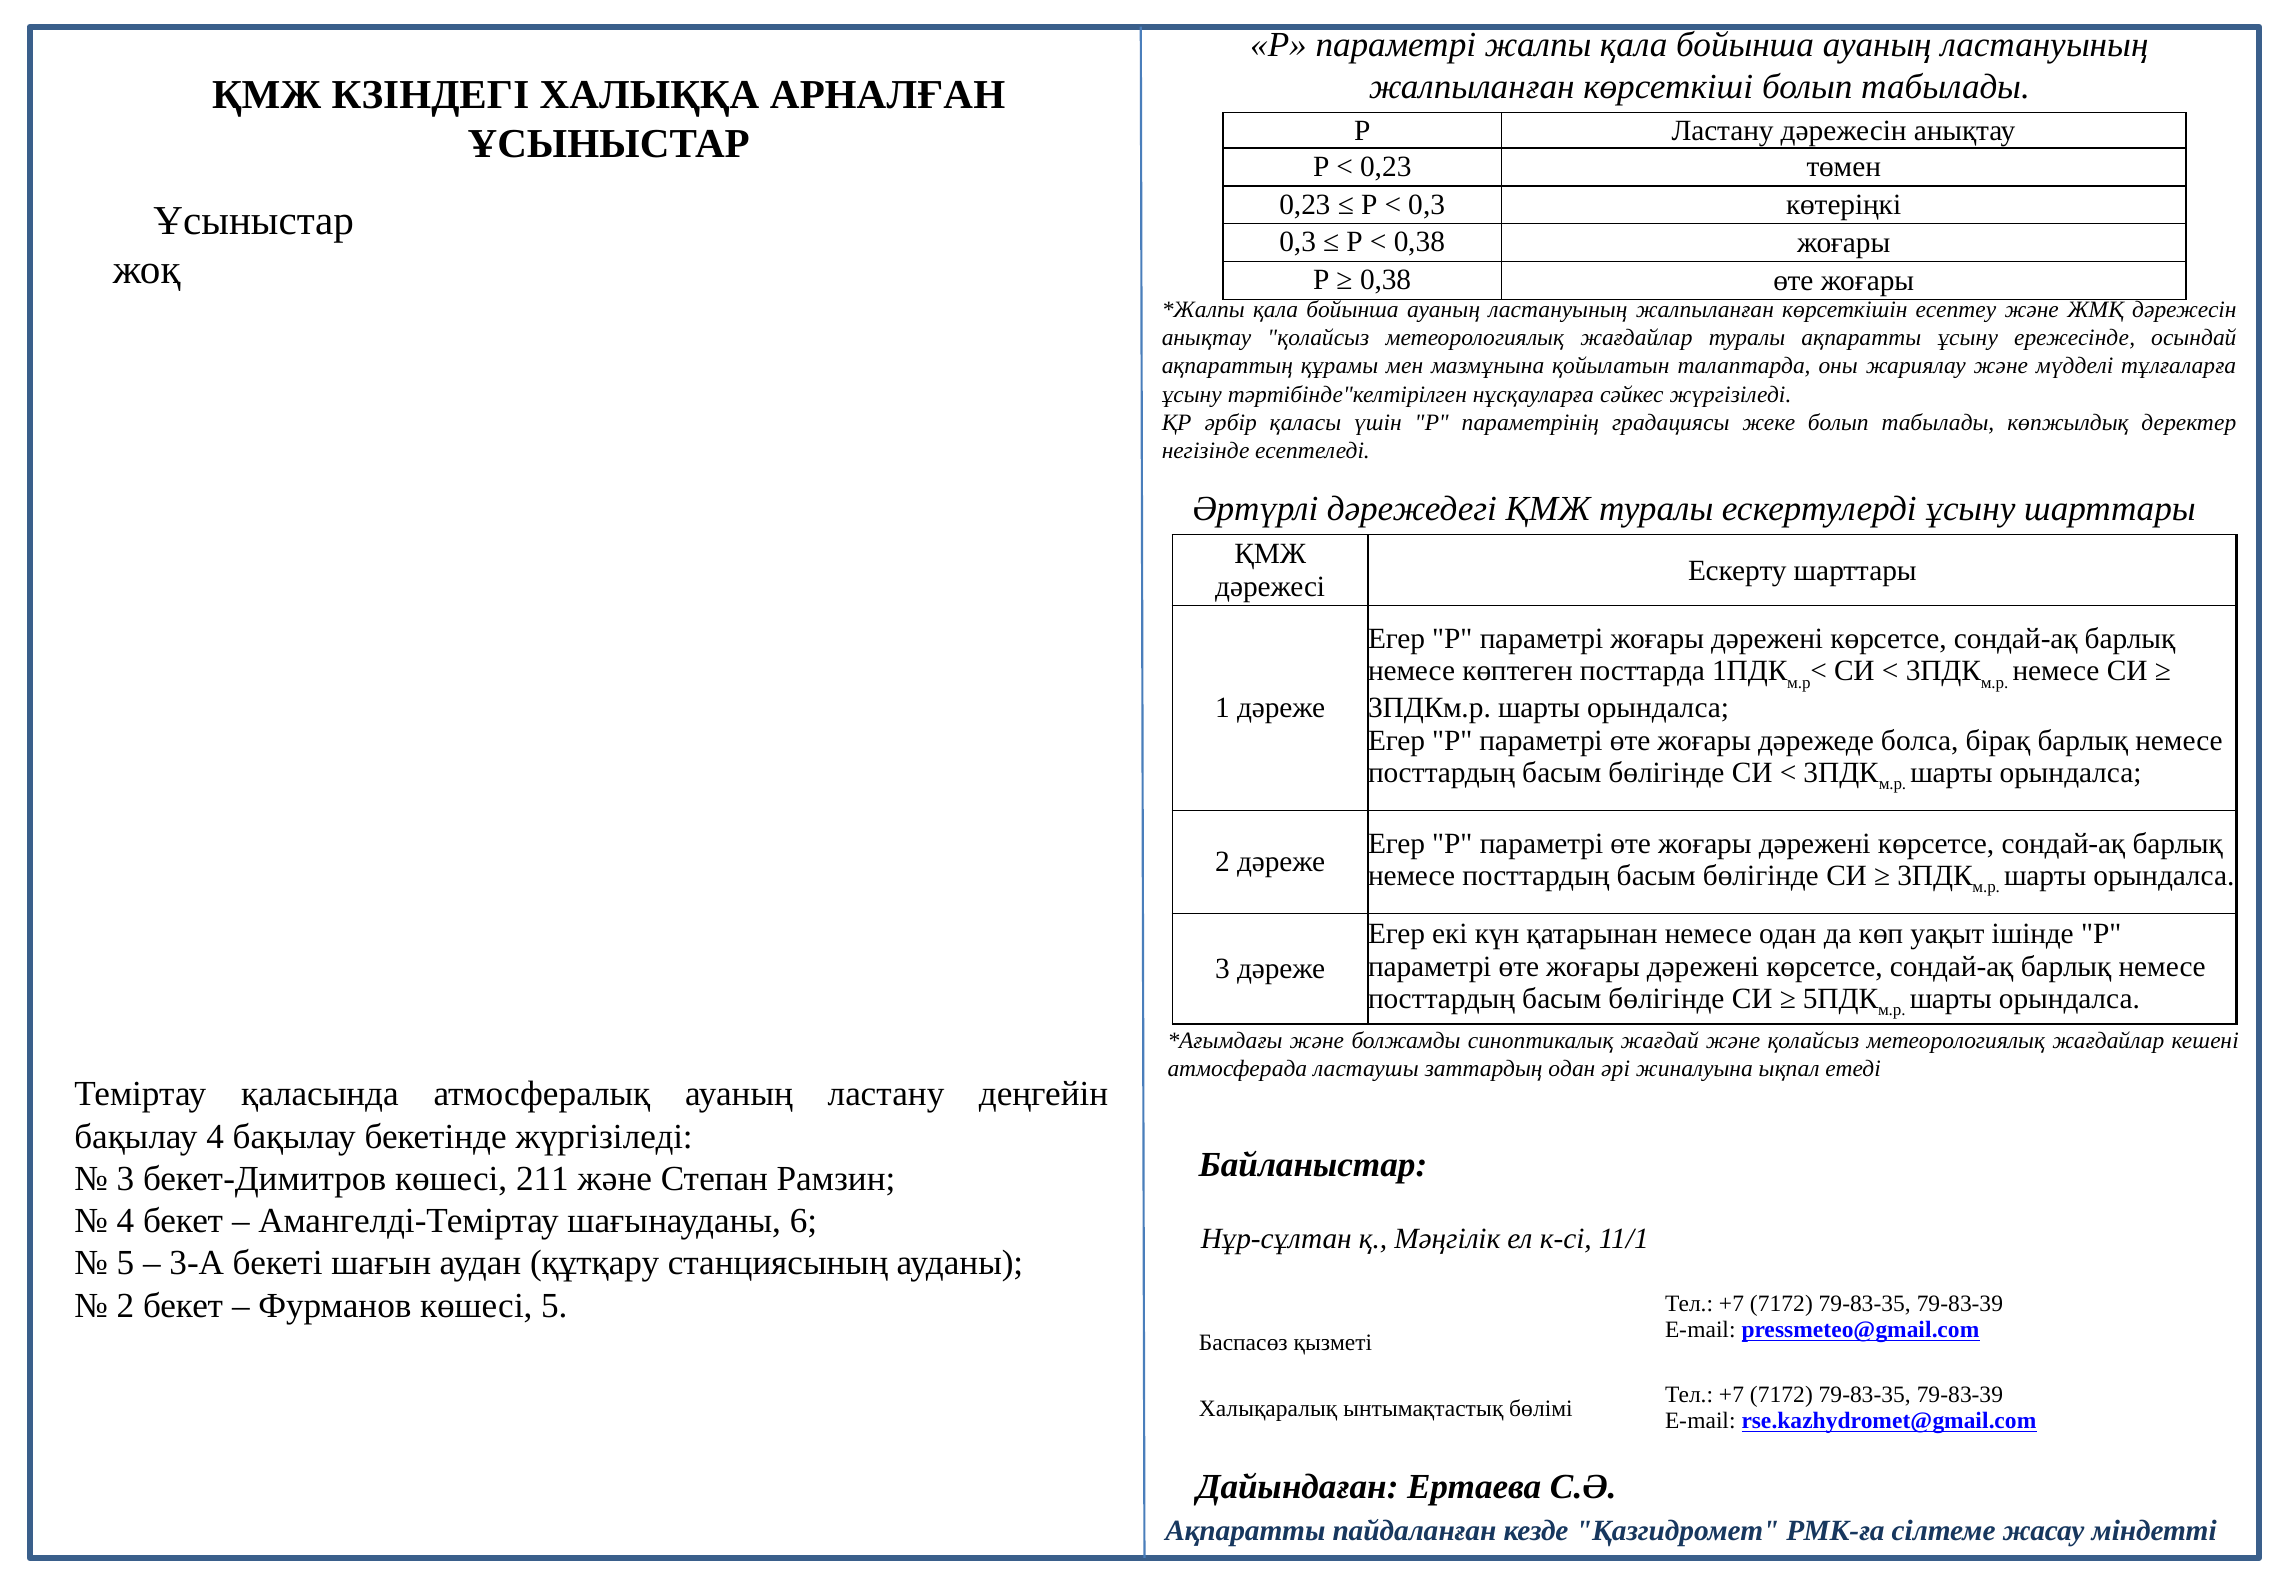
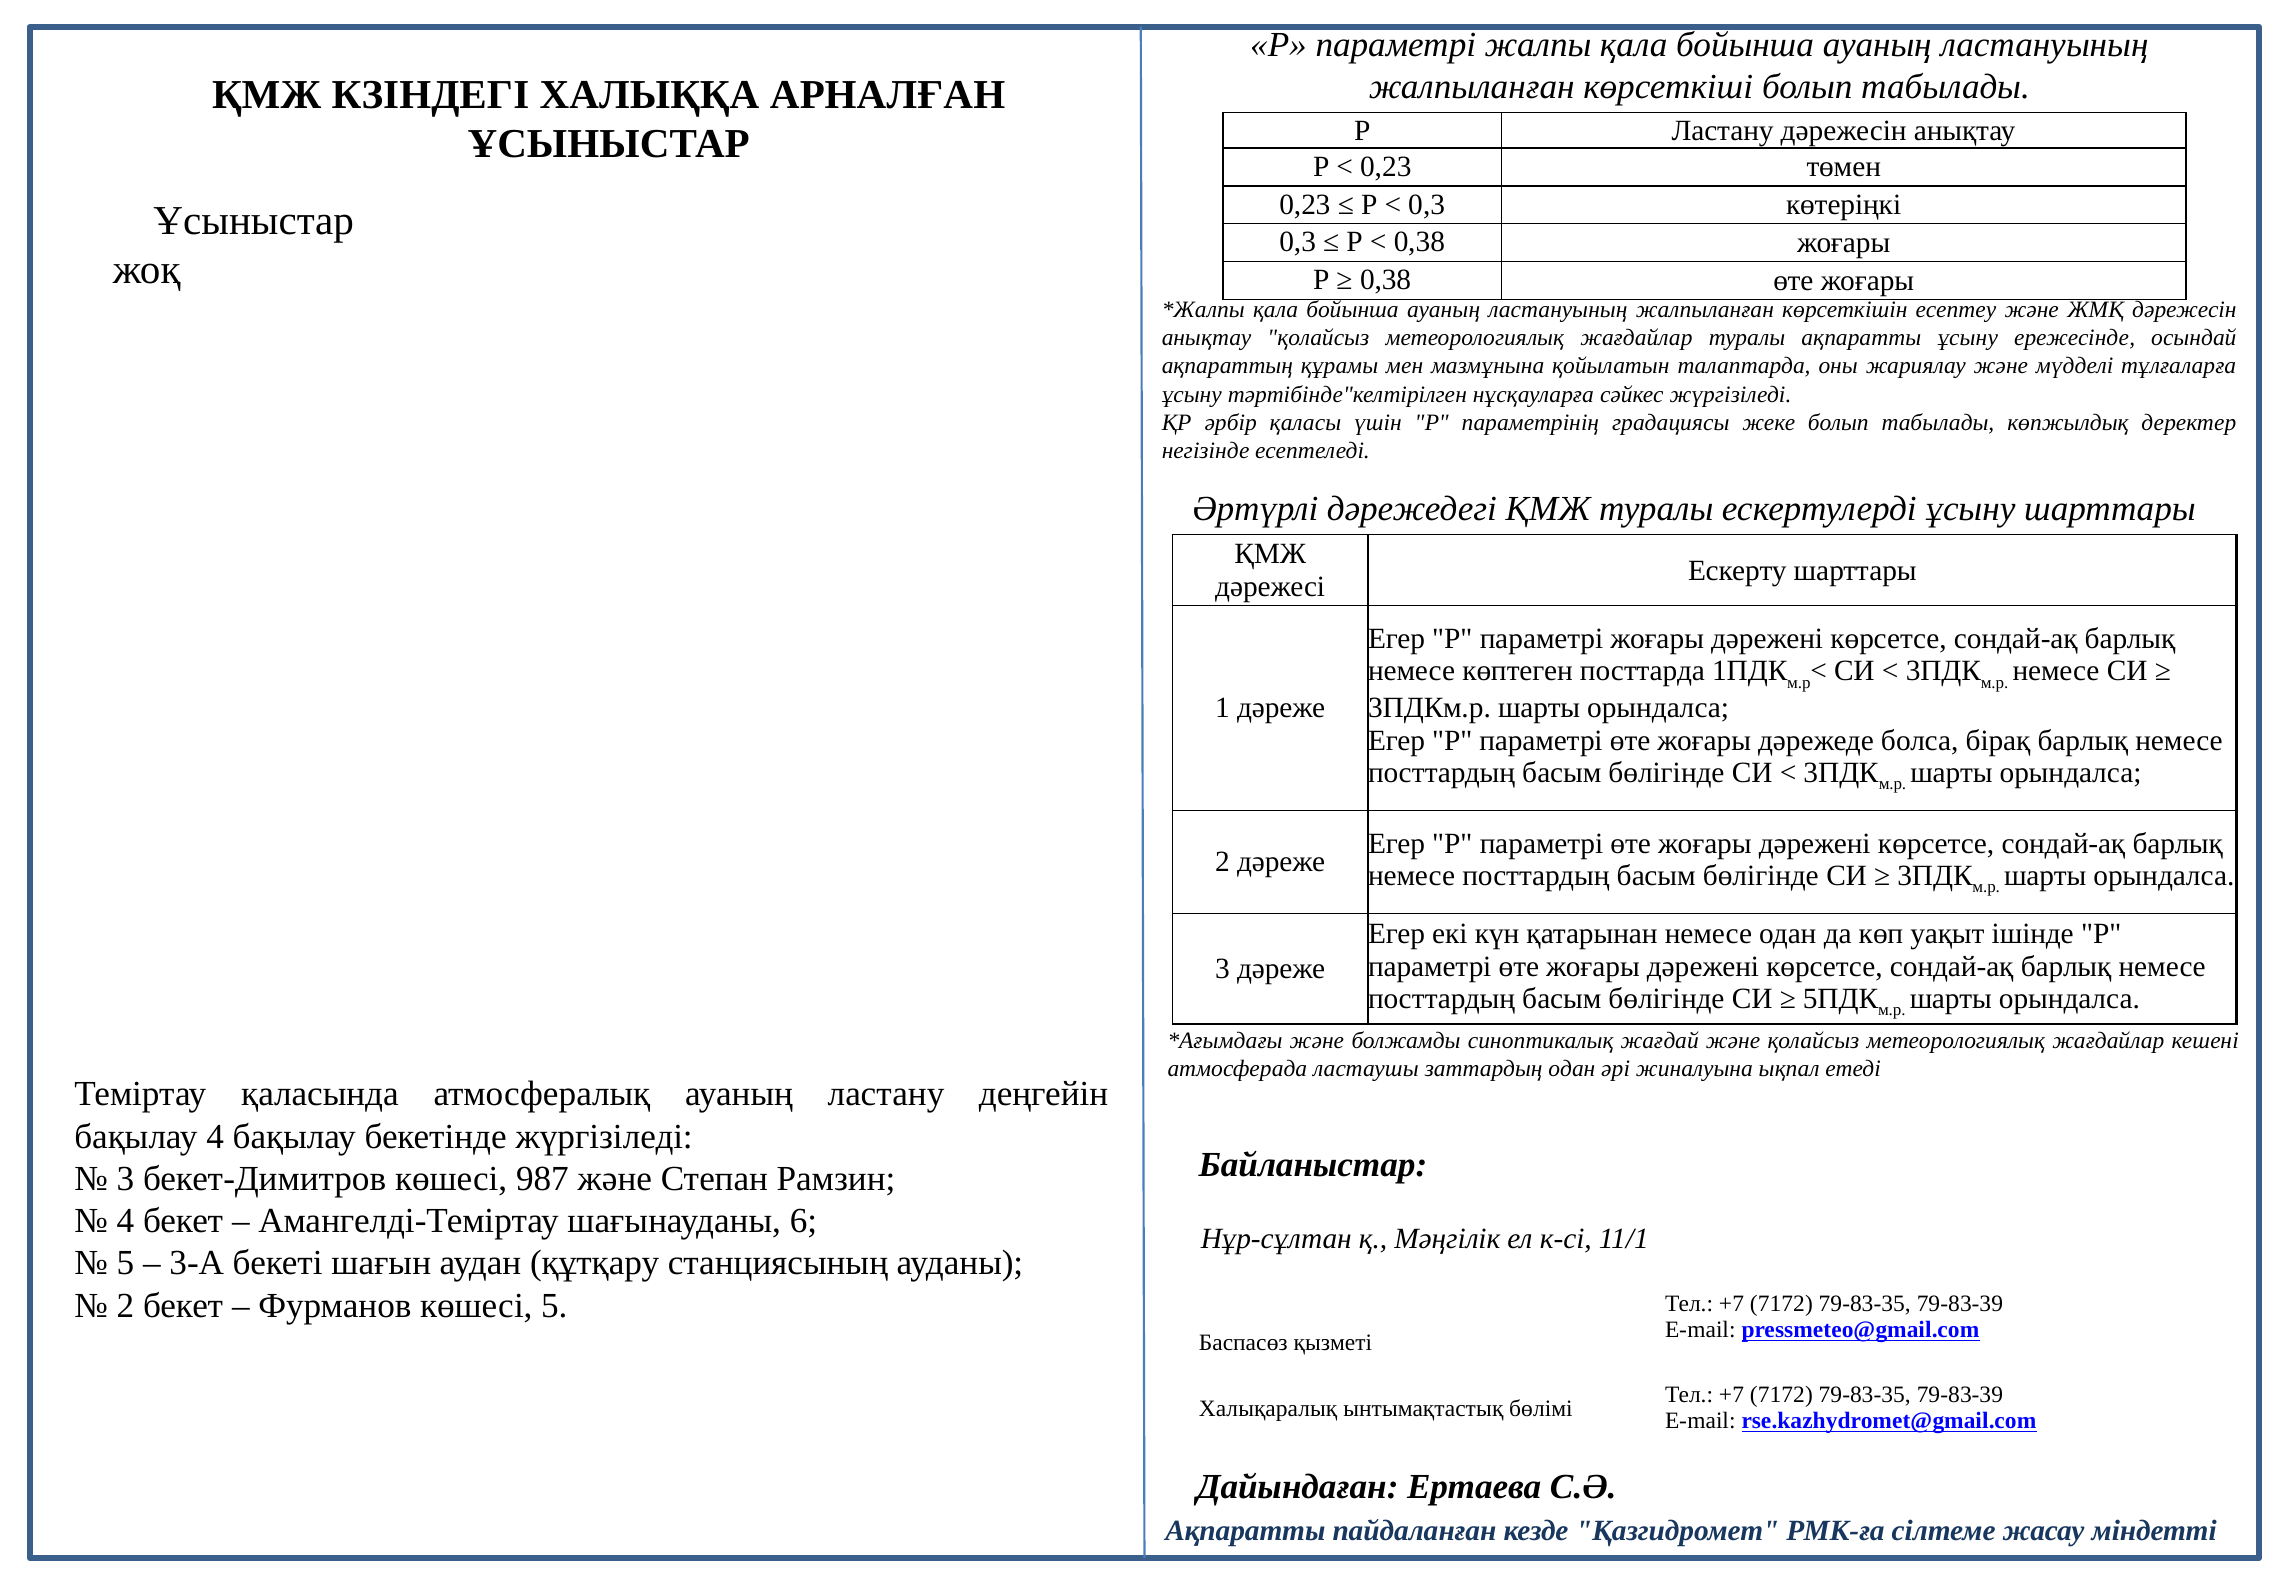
211: 211 -> 987
